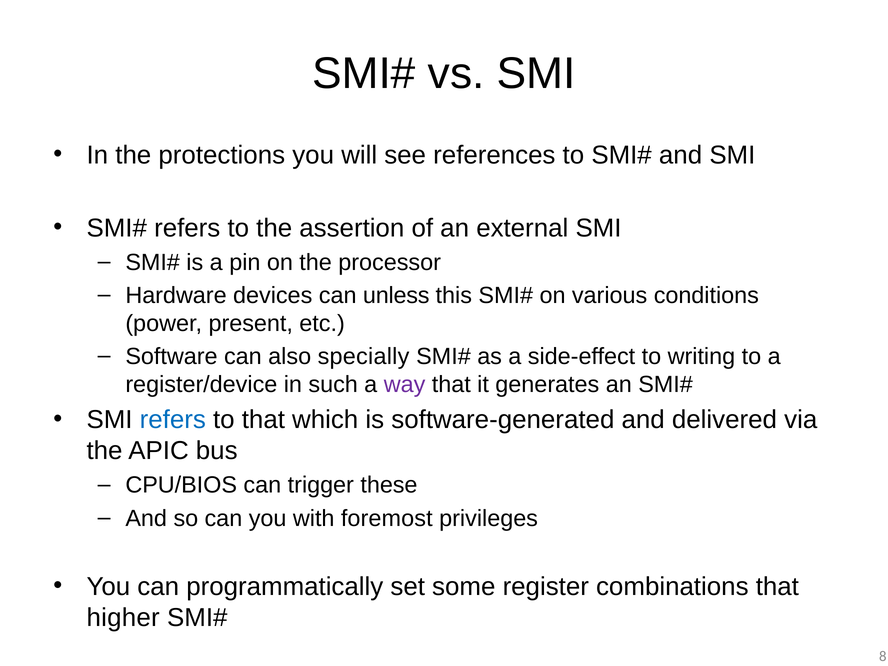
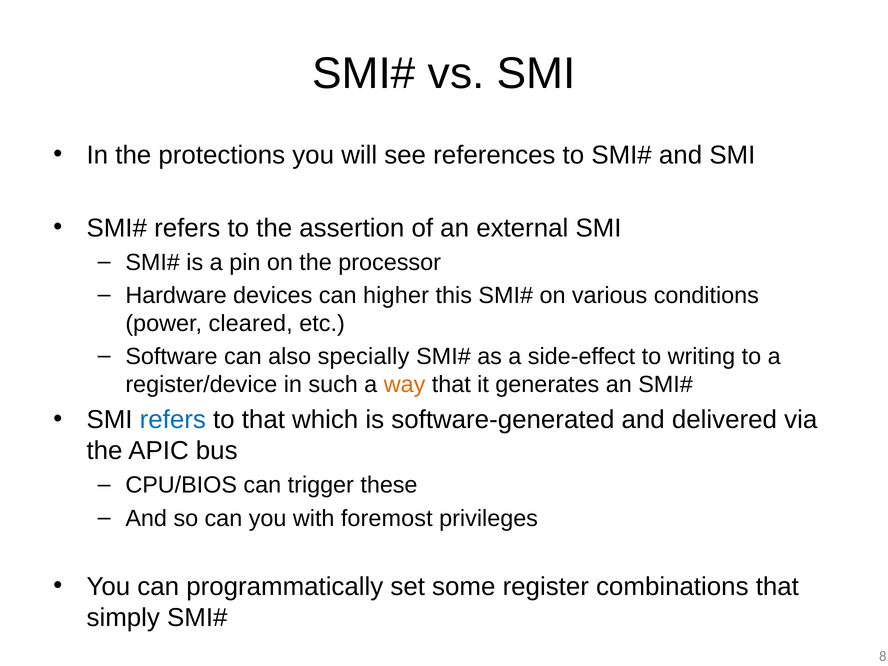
unless: unless -> higher
present: present -> cleared
way colour: purple -> orange
higher: higher -> simply
